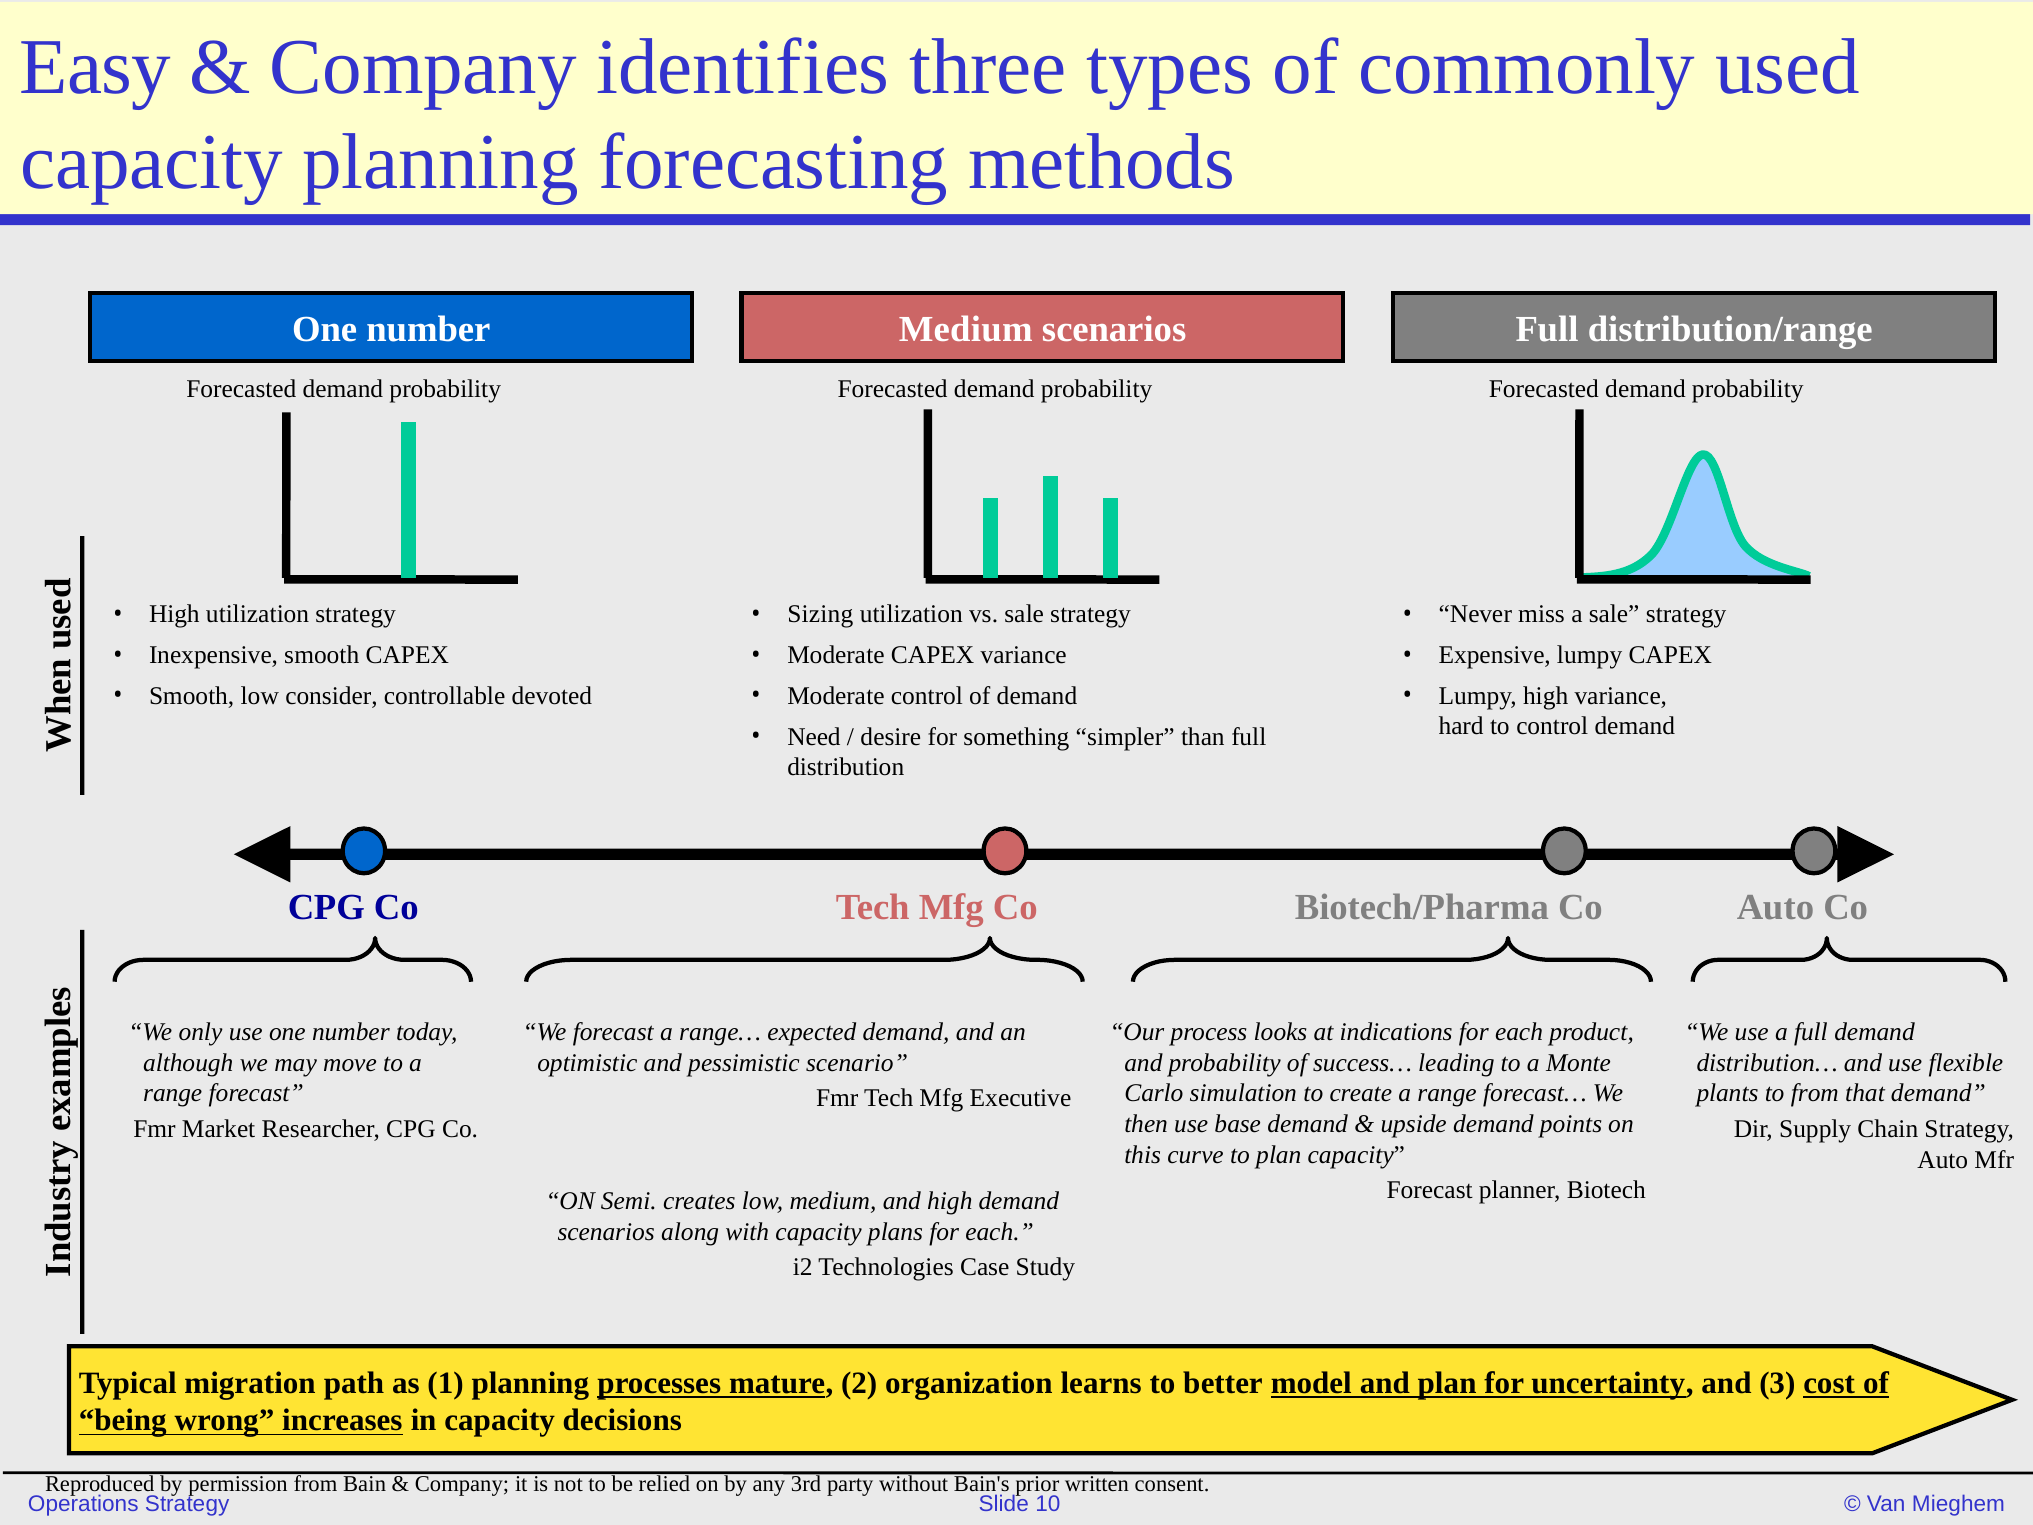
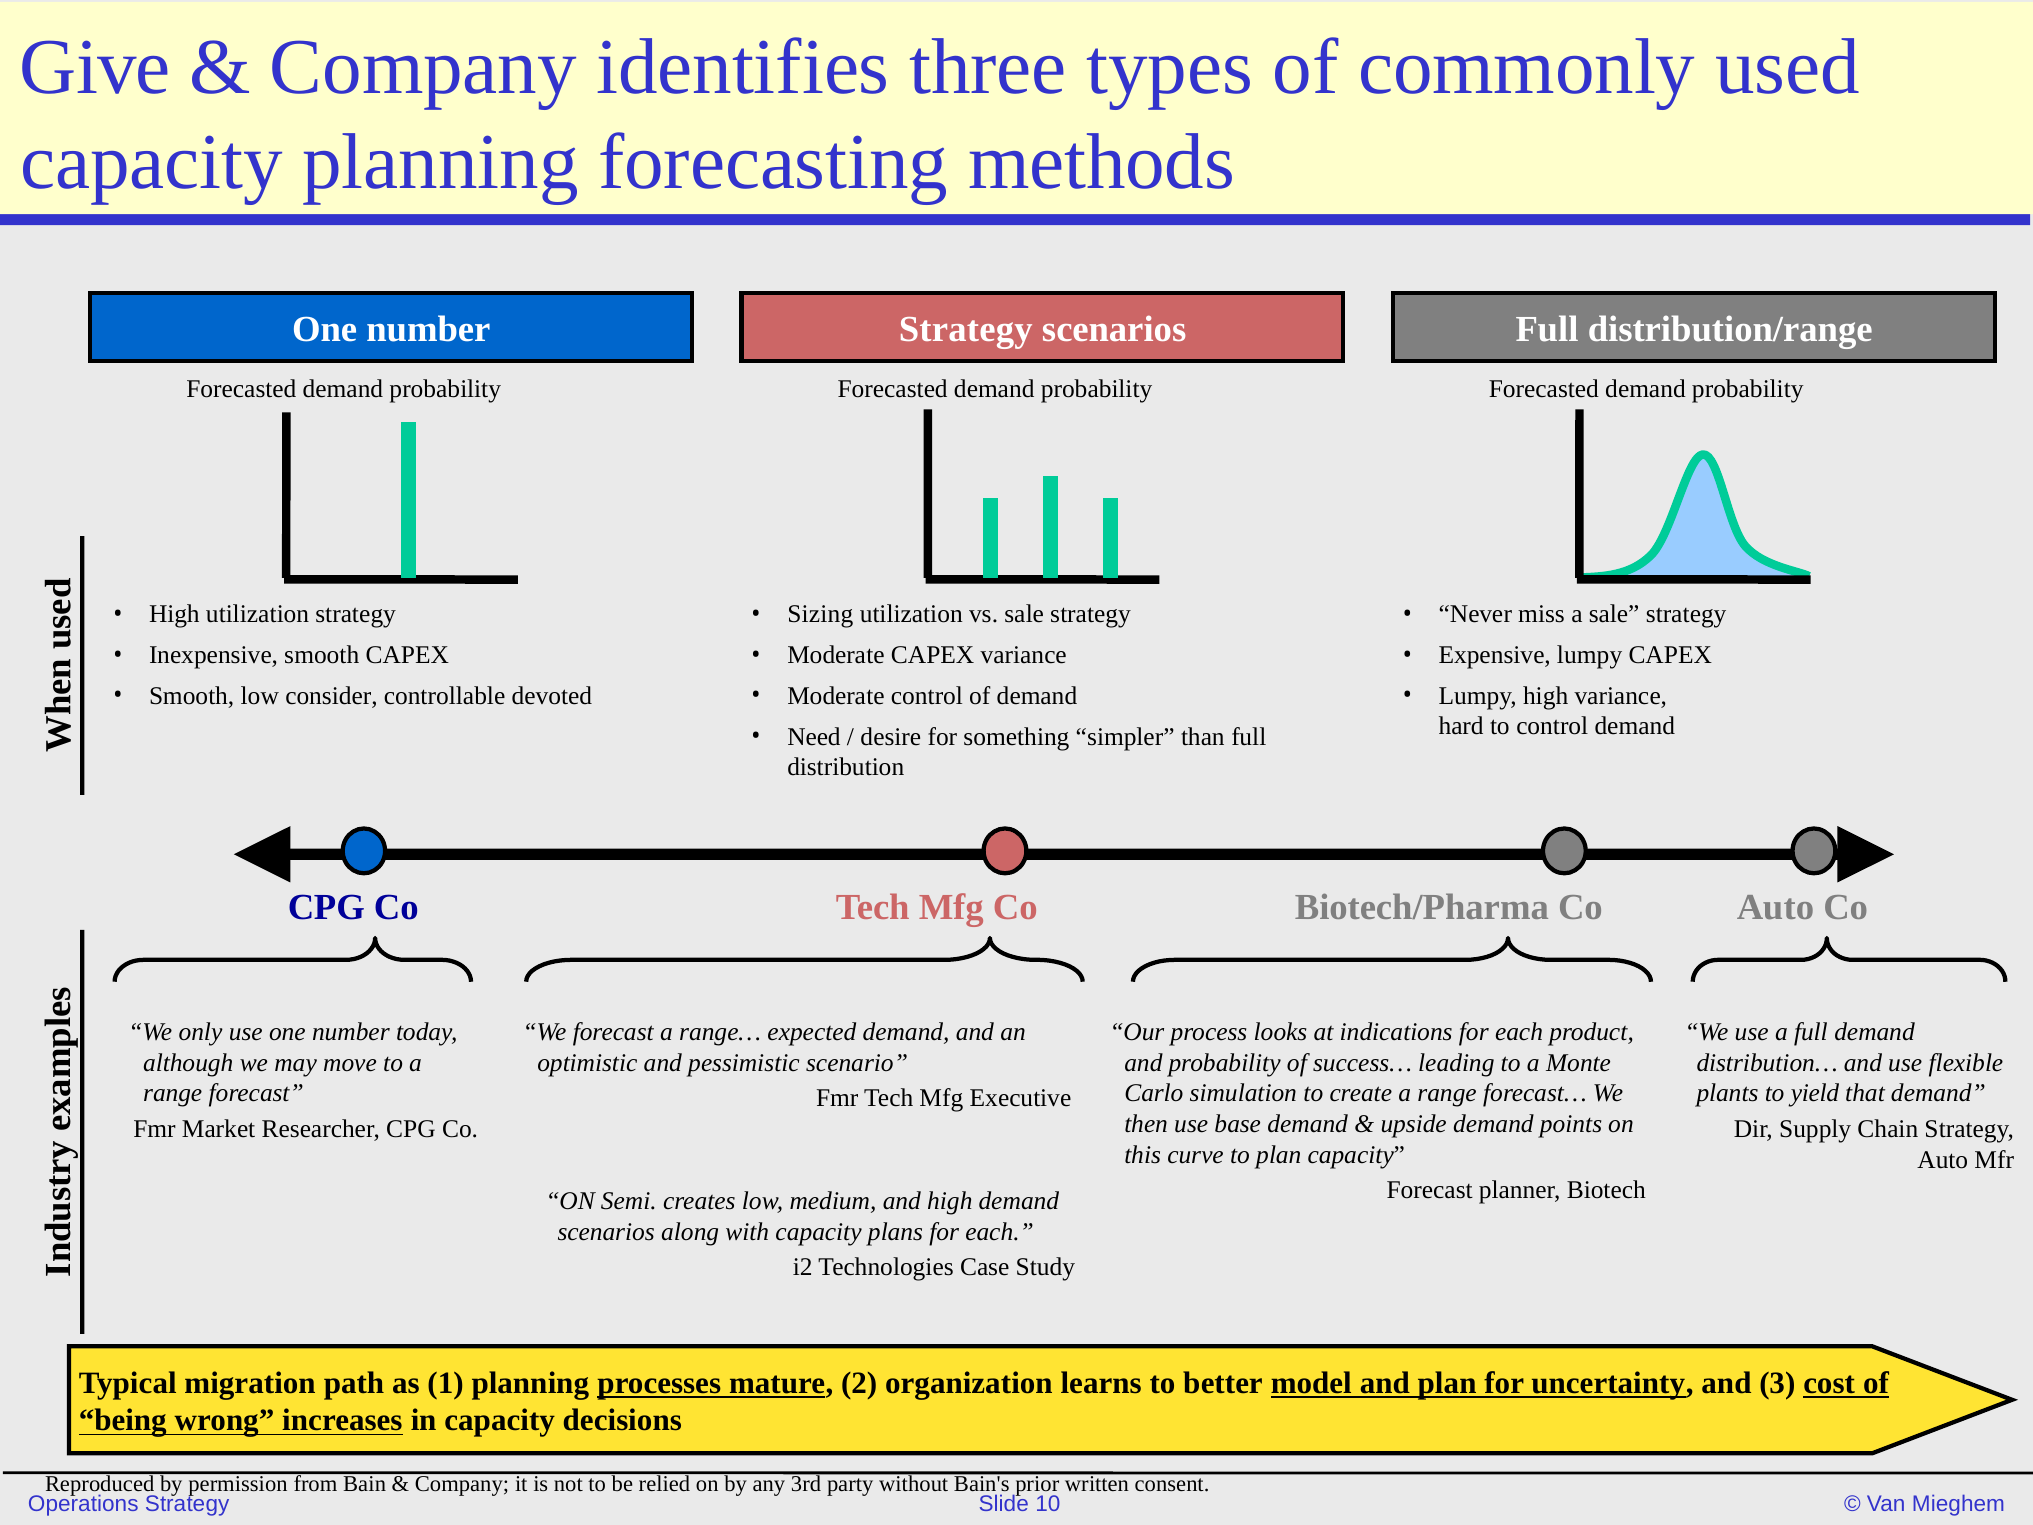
Easy: Easy -> Give
Medium at (966, 330): Medium -> Strategy
to from: from -> yield
